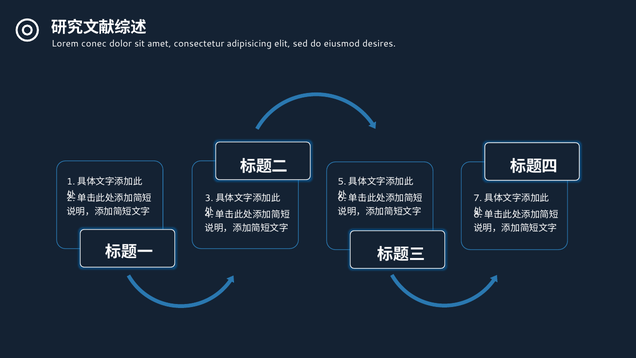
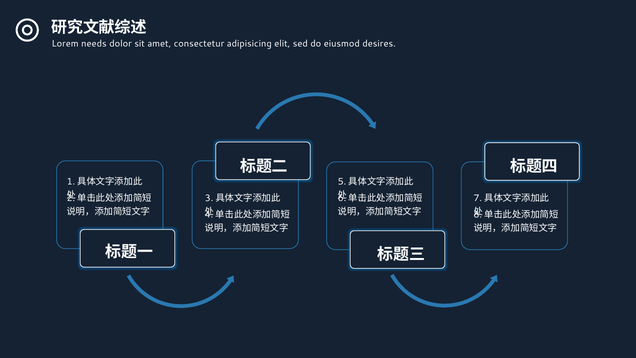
conec: conec -> needs
